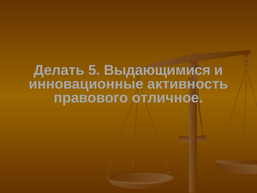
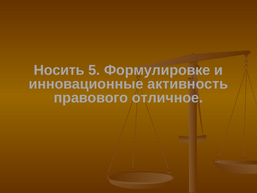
Делать: Делать -> Носить
Выдающимися: Выдающимися -> Формулировке
